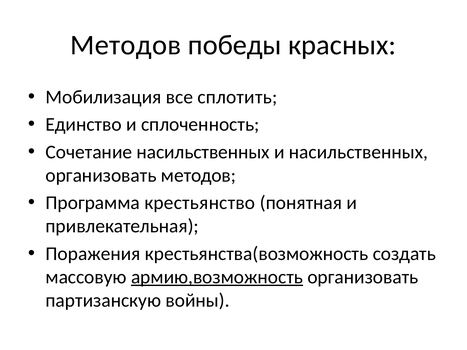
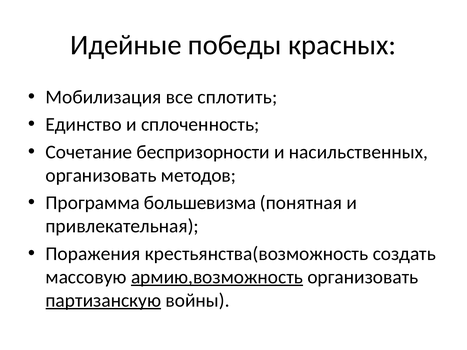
Методов at (126, 45): Методов -> Идейные
Сочетание насильственных: насильственных -> беспризорности
крестьянство: крестьянство -> большевизма
партизанскую underline: none -> present
